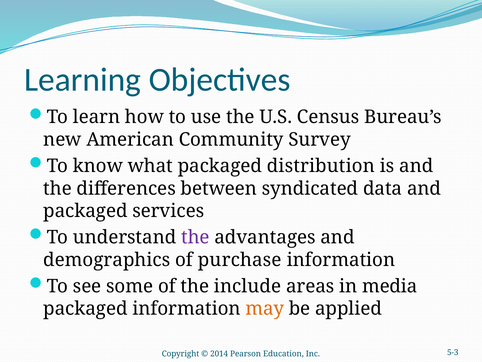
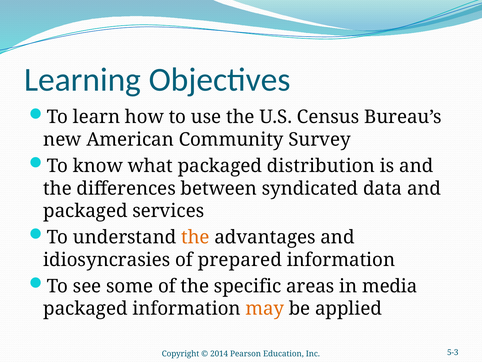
the at (195, 237) colour: purple -> orange
demographics: demographics -> idiosyncrasies
purchase: purchase -> prepared
include: include -> specific
